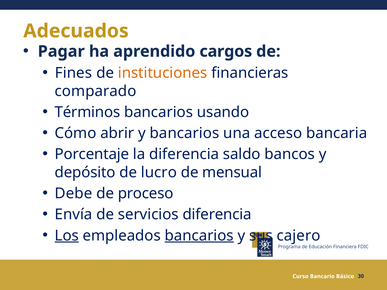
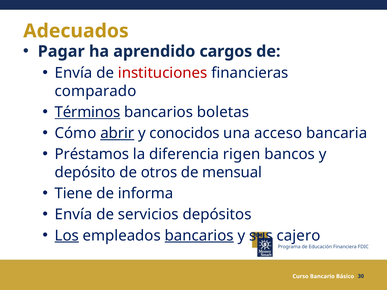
Fines at (73, 73): Fines -> Envía
instituciones colour: orange -> red
Términos underline: none -> present
usando: usando -> boletas
abrir underline: none -> present
y bancarios: bancarios -> conocidos
Porcentaje: Porcentaje -> Préstamos
saldo: saldo -> rigen
lucro: lucro -> otros
Debe: Debe -> Tiene
proceso: proceso -> informa
servicios diferencia: diferencia -> depósitos
